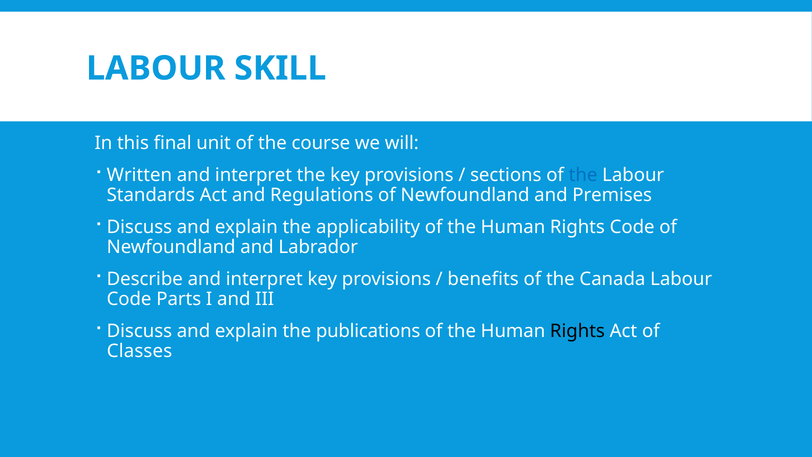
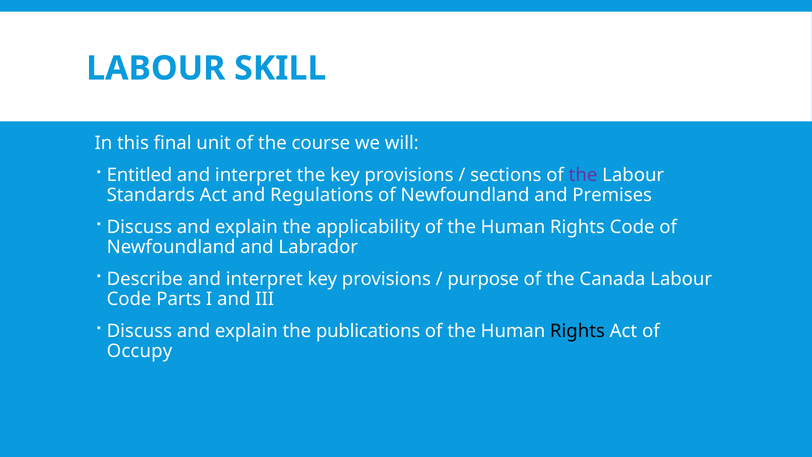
Written: Written -> Entitled
the at (583, 175) colour: blue -> purple
benefits: benefits -> purpose
Classes: Classes -> Occupy
